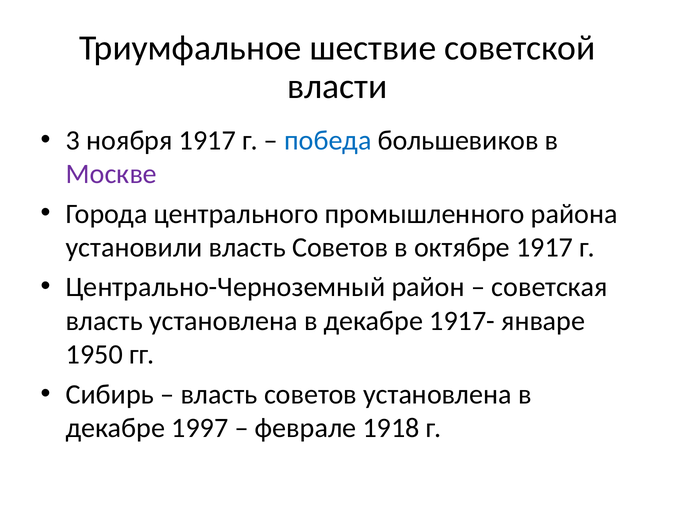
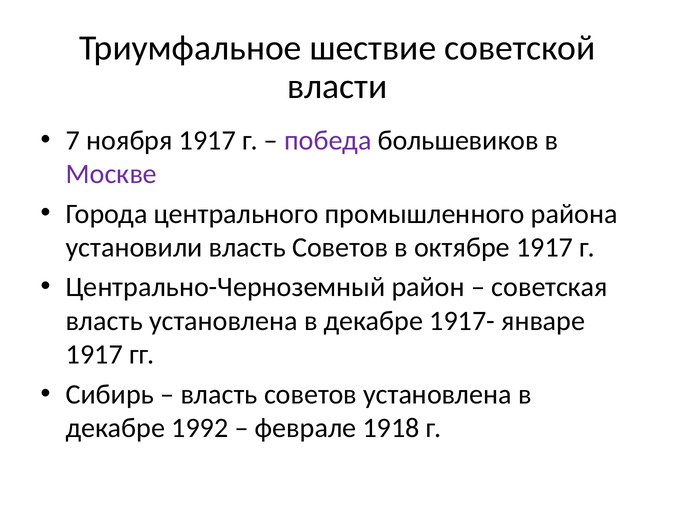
3: 3 -> 7
победа colour: blue -> purple
1950 at (94, 355): 1950 -> 1917
1997: 1997 -> 1992
